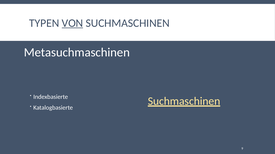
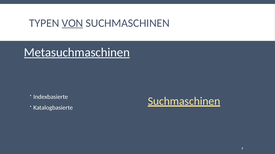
Metasuchmaschinen underline: none -> present
